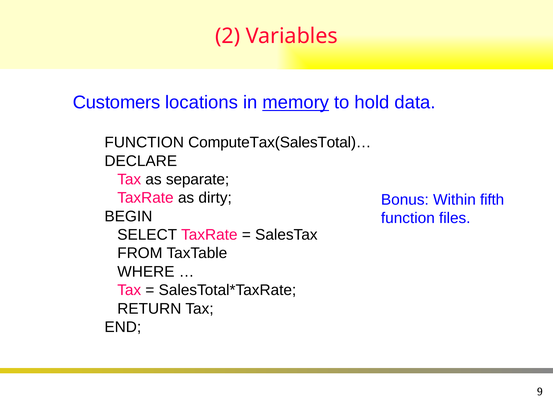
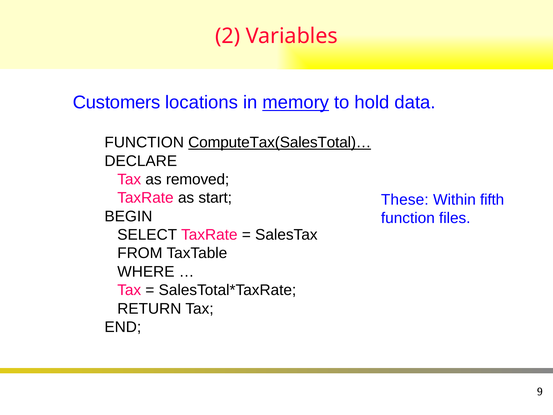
ComputeTax(SalesTotal)… underline: none -> present
separate: separate -> removed
dirty: dirty -> start
Bonus: Bonus -> These
